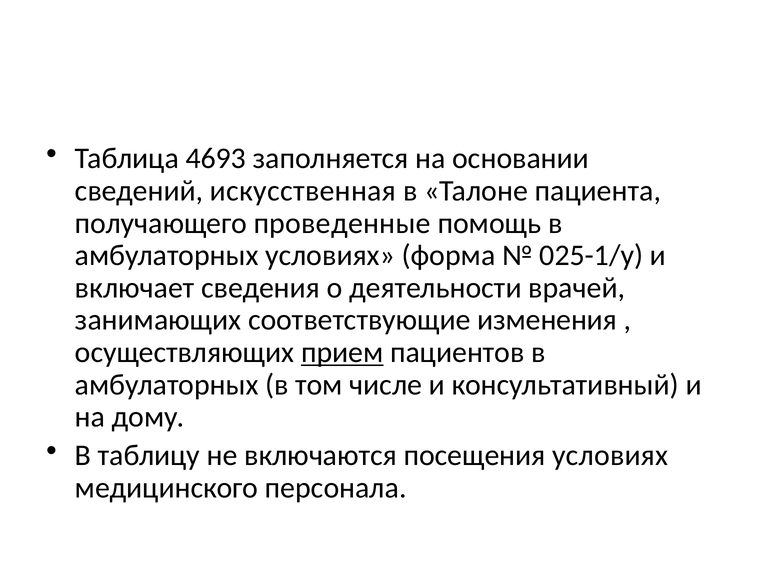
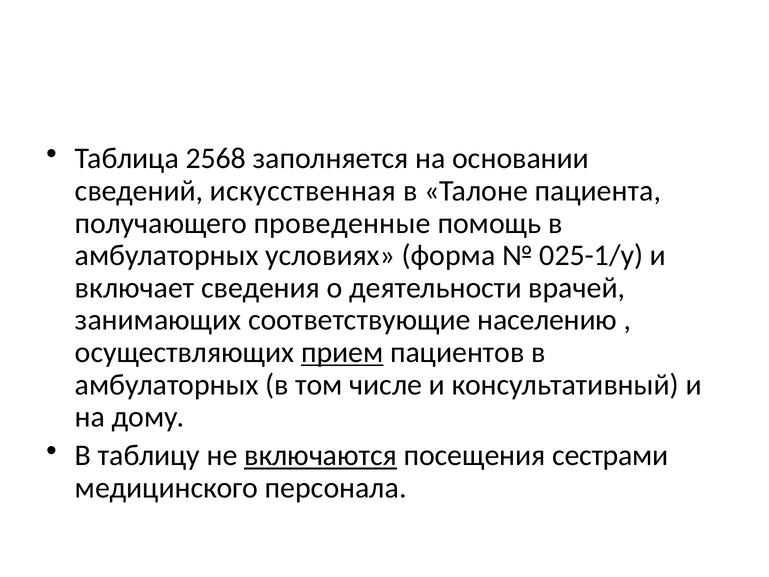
4693: 4693 -> 2568
изменения: изменения -> населению
включаются underline: none -> present
посещения условиях: условиях -> сестрами
